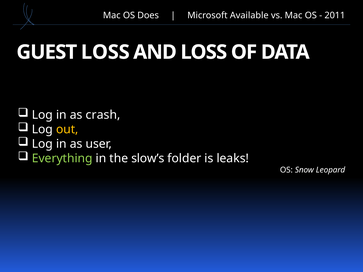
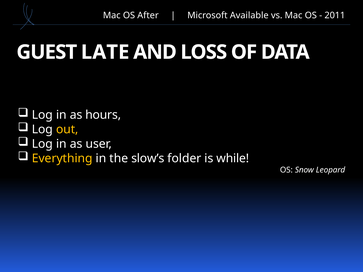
Does: Does -> After
GUEST LOSS: LOSS -> LATE
crash: crash -> hours
Everything colour: light green -> yellow
leaks: leaks -> while
